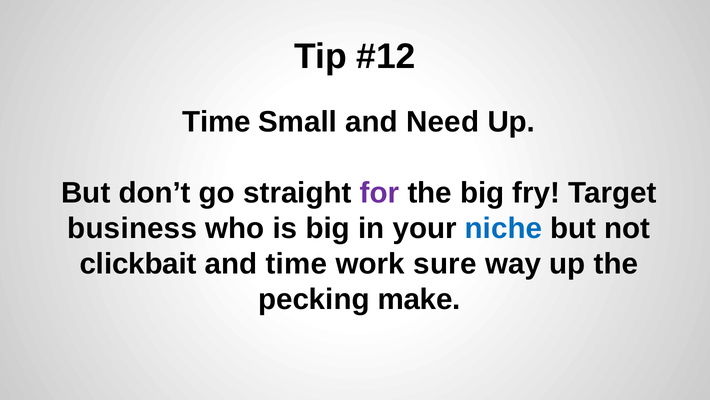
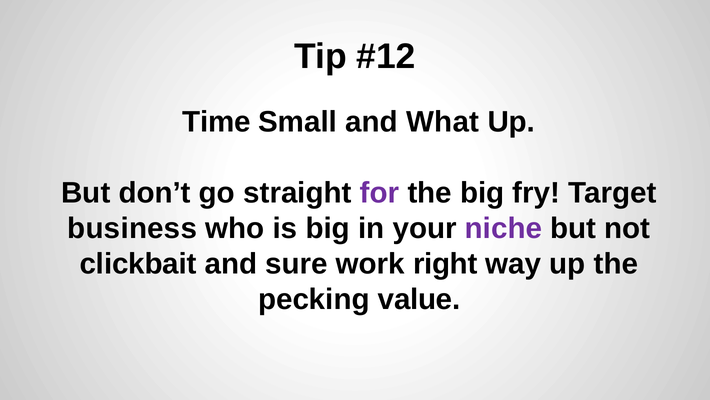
Need: Need -> What
niche colour: blue -> purple
and time: time -> sure
sure: sure -> right
make: make -> value
